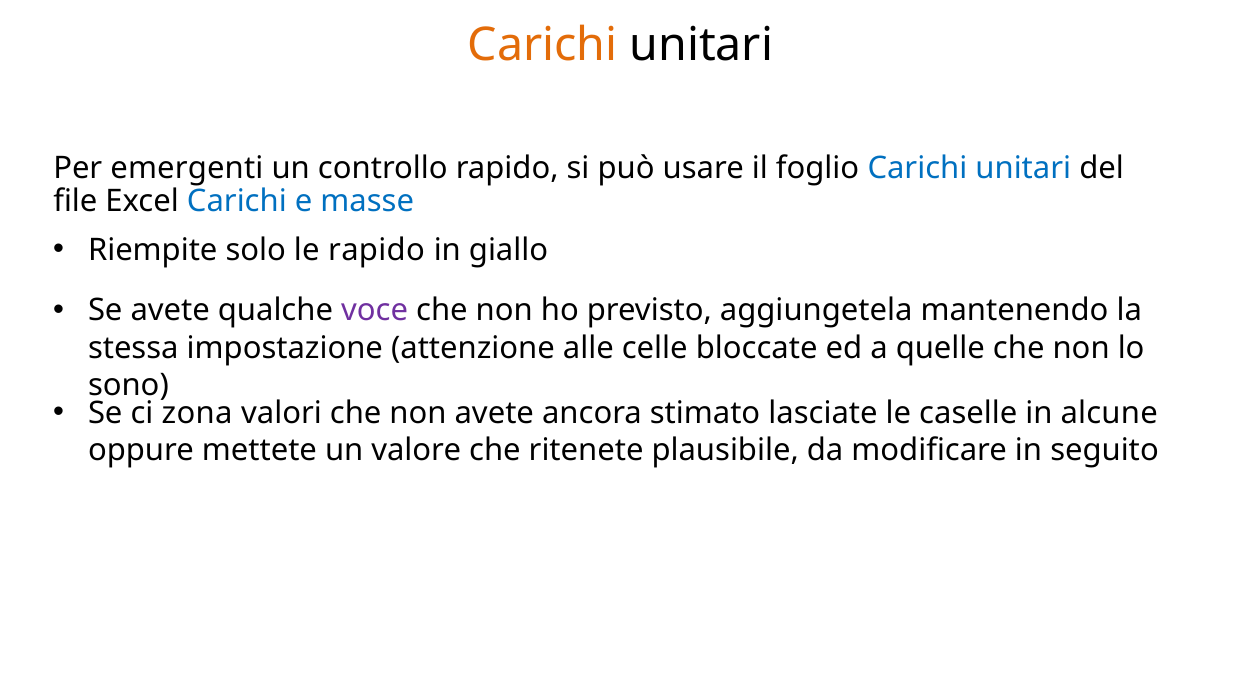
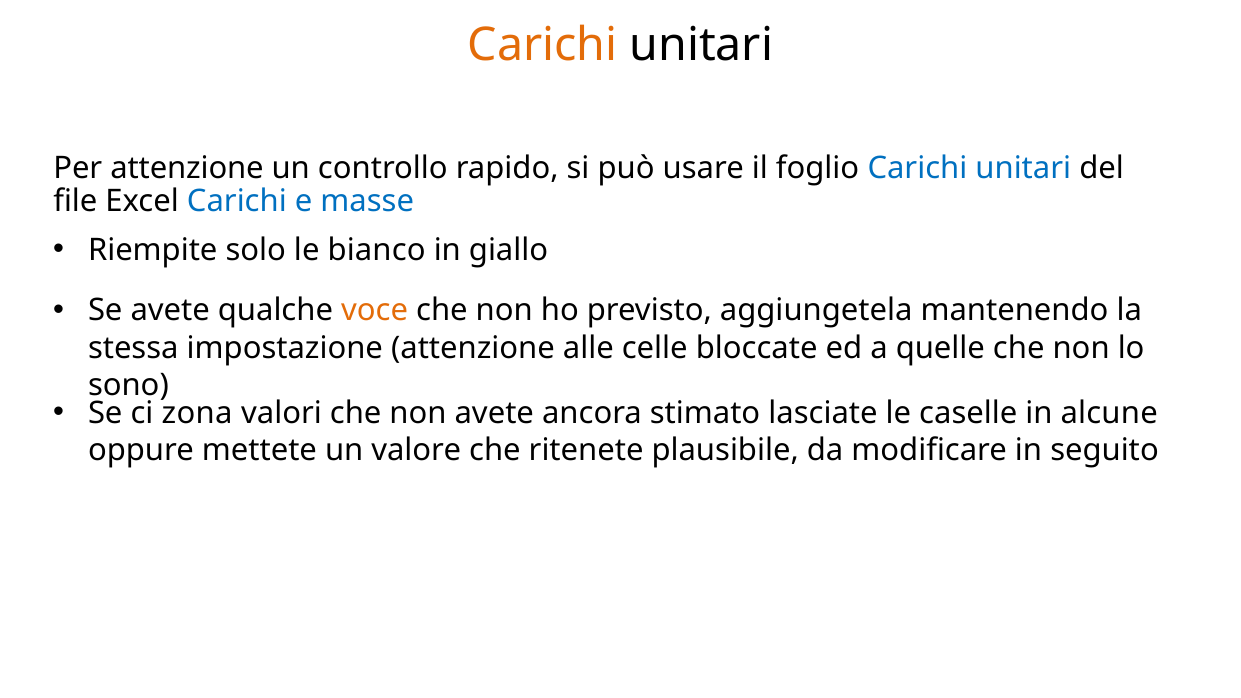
Per emergenti: emergenti -> attenzione
le rapido: rapido -> bianco
voce colour: purple -> orange
